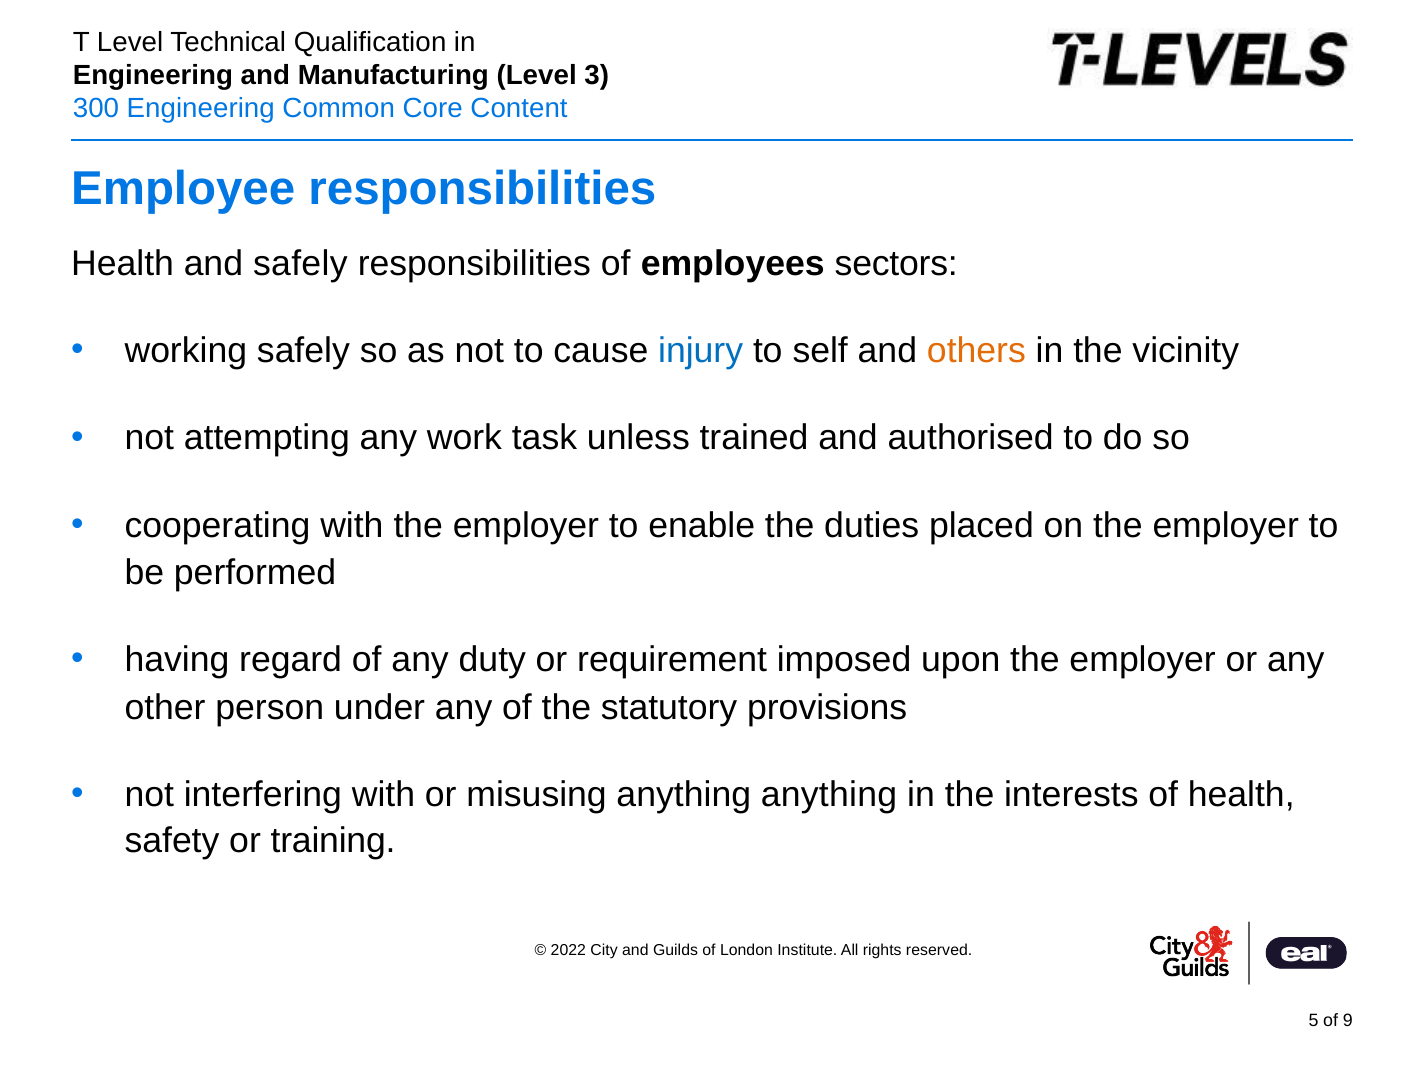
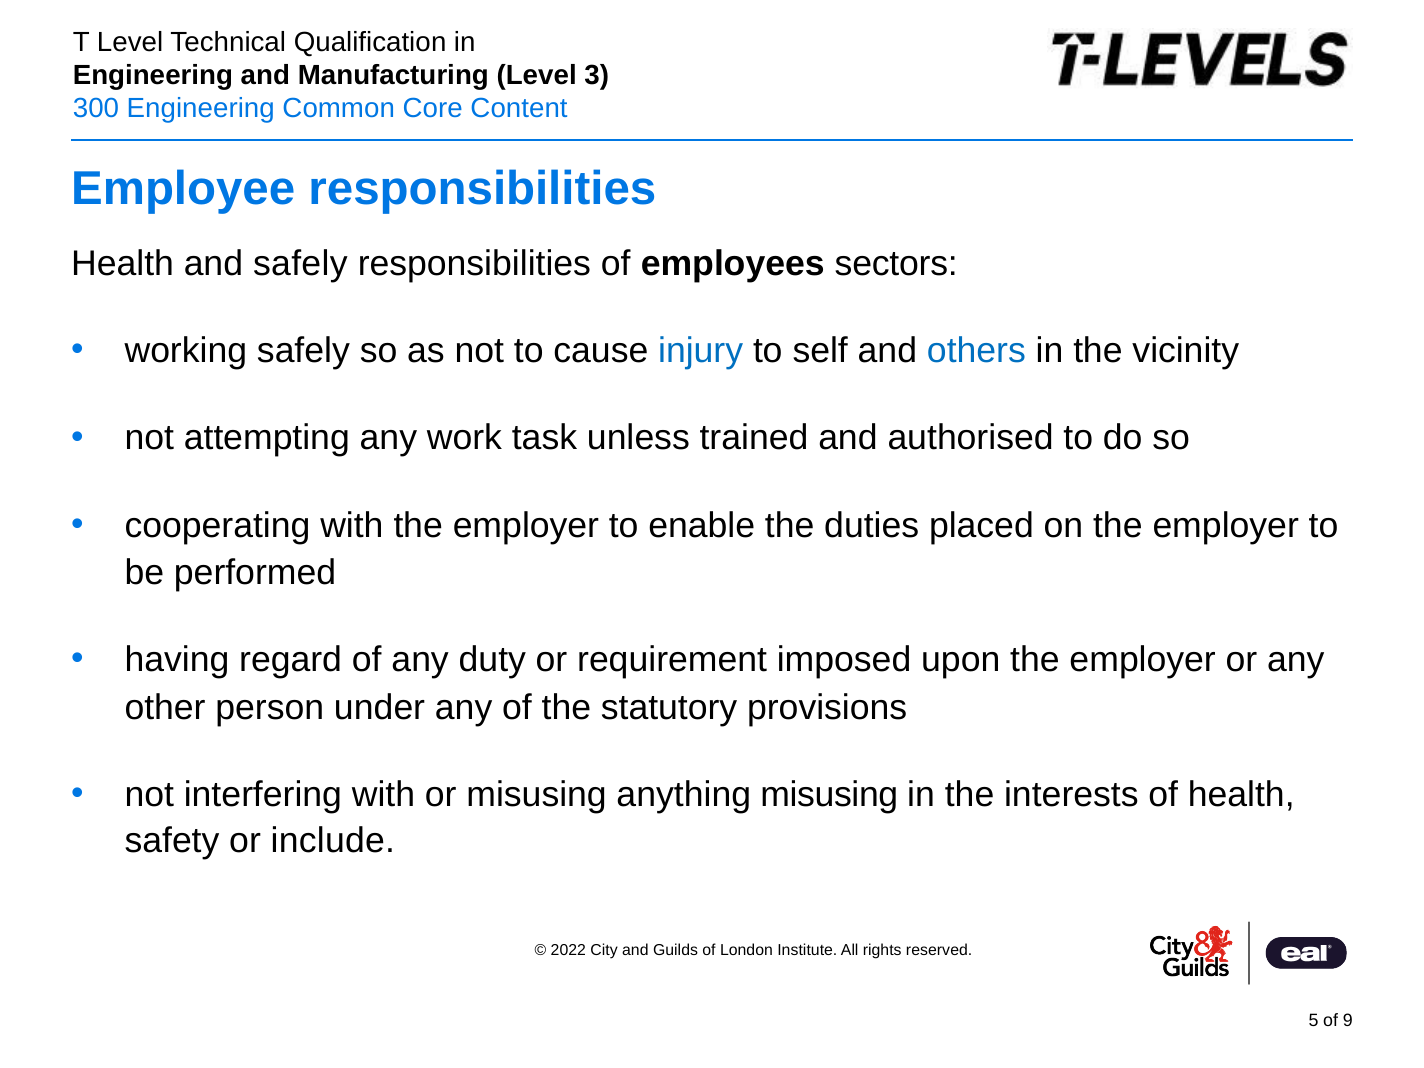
others colour: orange -> blue
anything anything: anything -> misusing
training: training -> include
